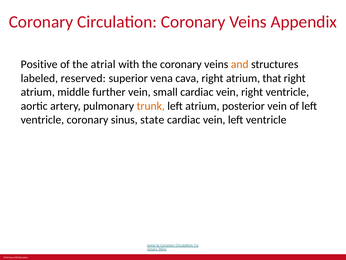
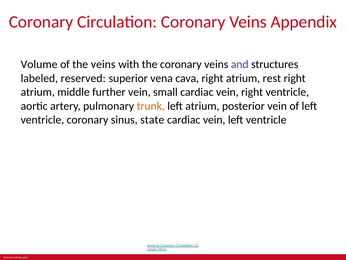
Positive: Positive -> Volume
the atrial: atrial -> veins
and colour: orange -> purple
that: that -> rest
